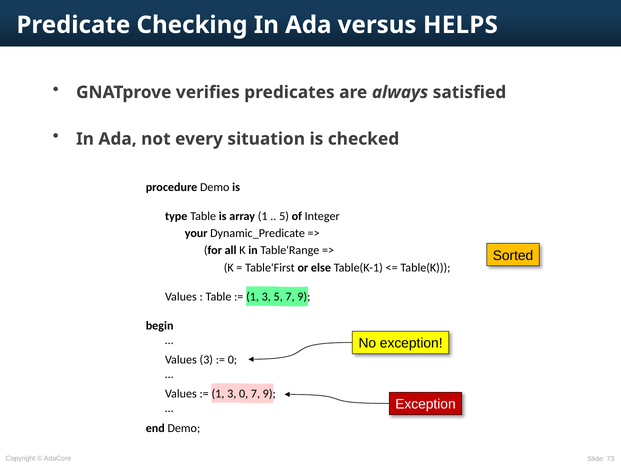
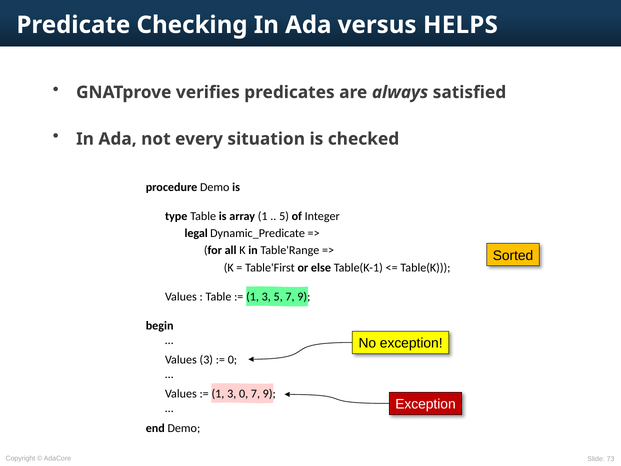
your: your -> legal
